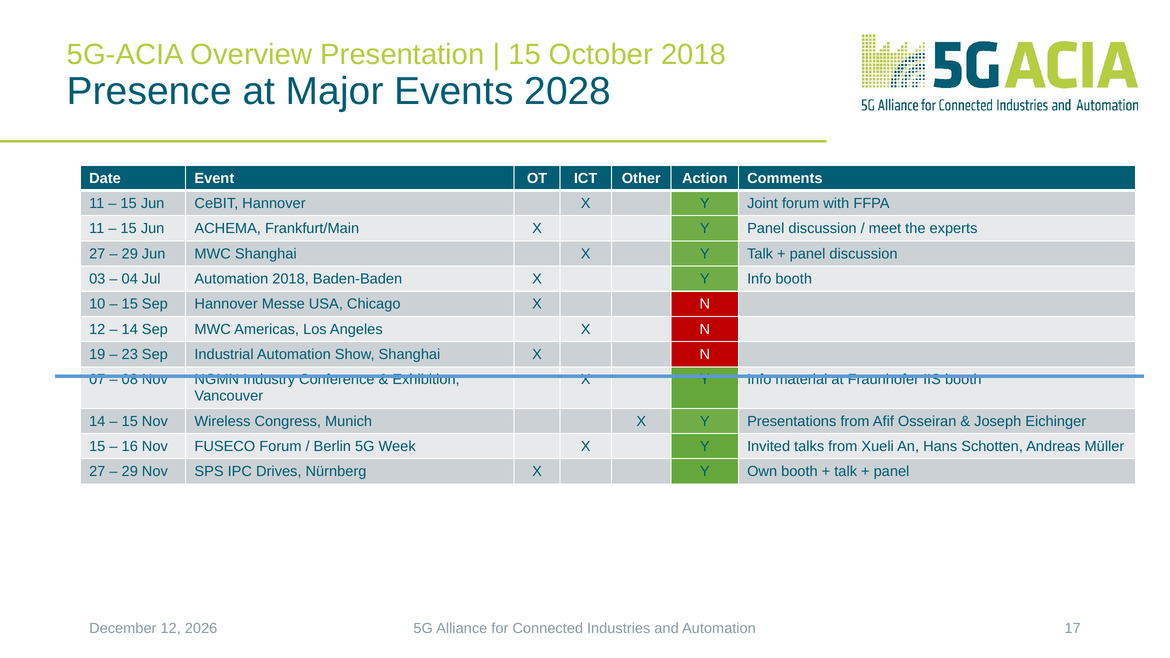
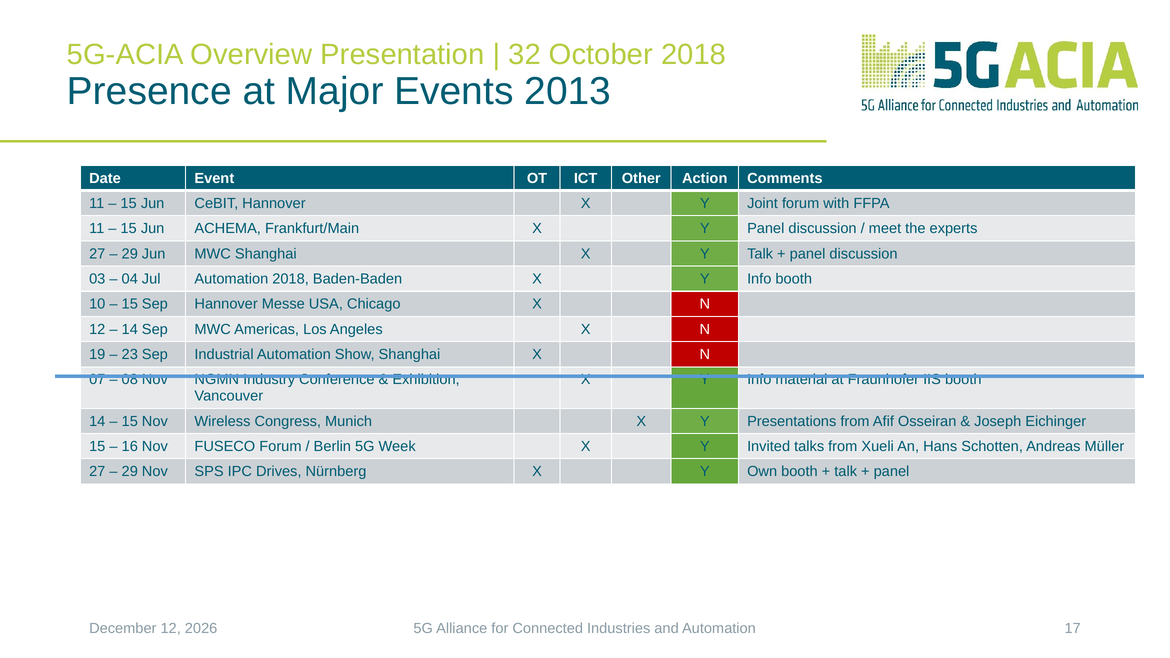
15 at (525, 55): 15 -> 32
2028: 2028 -> 2013
